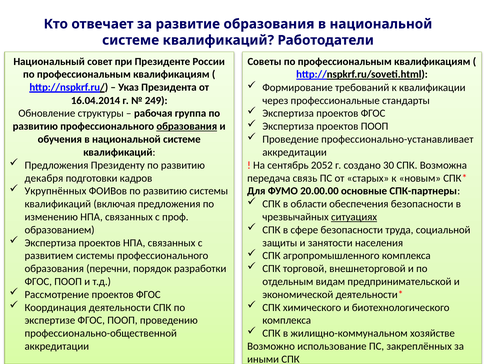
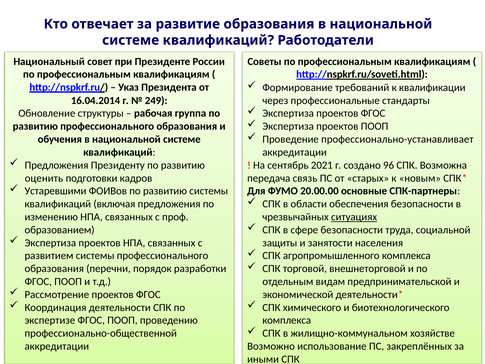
образования at (187, 126) underline: present -> none
2052: 2052 -> 2021
30: 30 -> 96
декабря: декабря -> оценить
Укрупнённых: Укрупнённых -> Устаревшими
